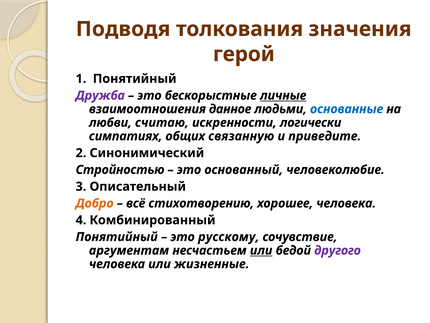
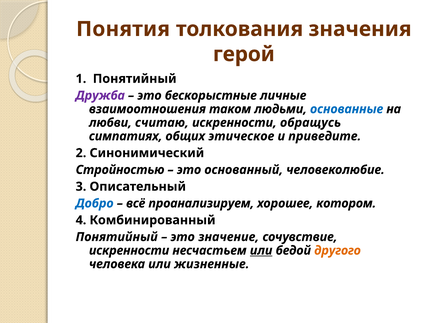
Подводя: Подводя -> Понятия
личные underline: present -> none
данное: данное -> таком
логически: логически -> обращусь
связанную: связанную -> этическое
Добро colour: orange -> blue
стихотворению: стихотворению -> проанализируем
хорошее человека: человека -> котором
русскому: русскому -> значение
аргументам at (129, 250): аргументам -> искренности
другого colour: purple -> orange
